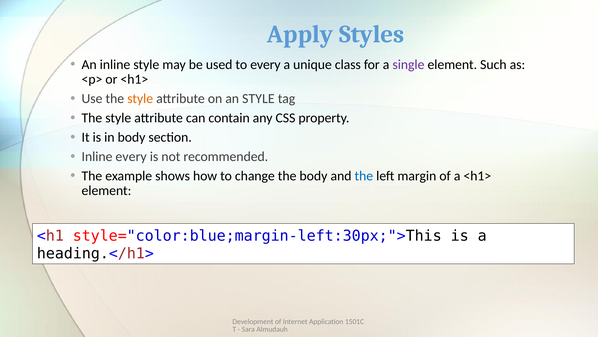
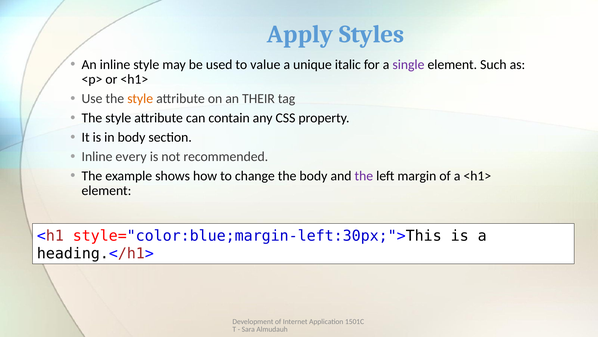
to every: every -> value
class: class -> italic
an STYLE: STYLE -> THEIR
the at (364, 176) colour: blue -> purple
